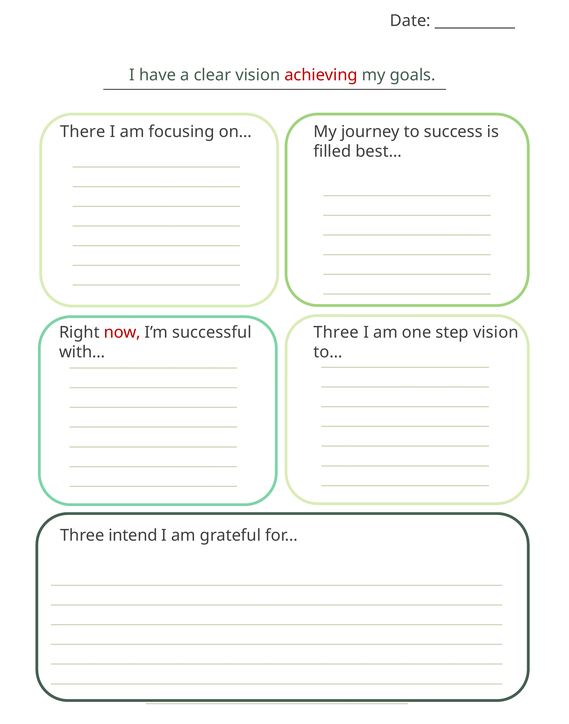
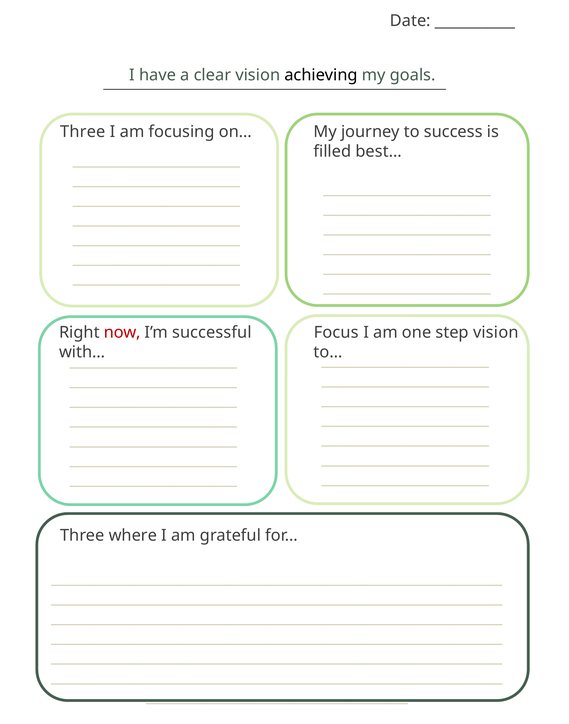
achieving colour: red -> black
There at (83, 132): There -> Three
Three at (336, 333): Three -> Focus
intend: intend -> where
